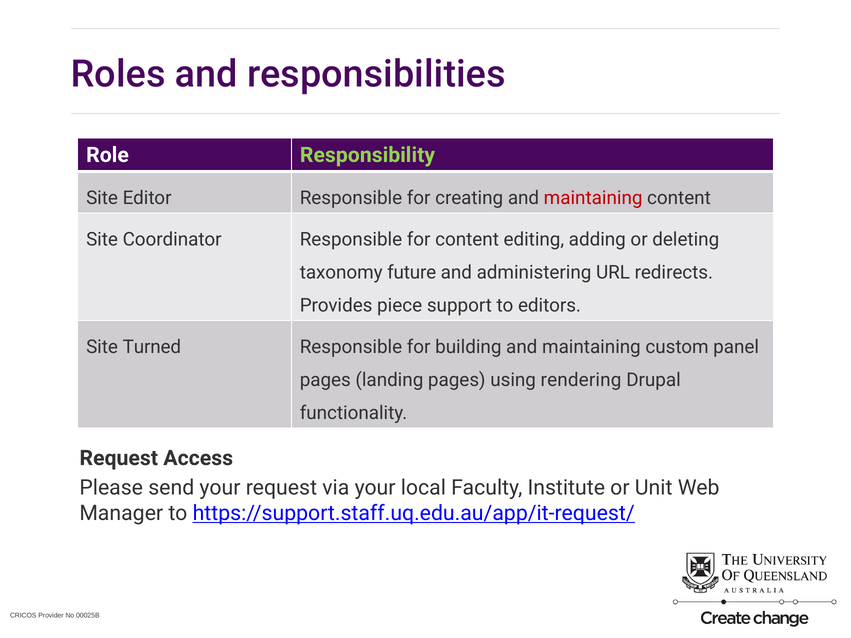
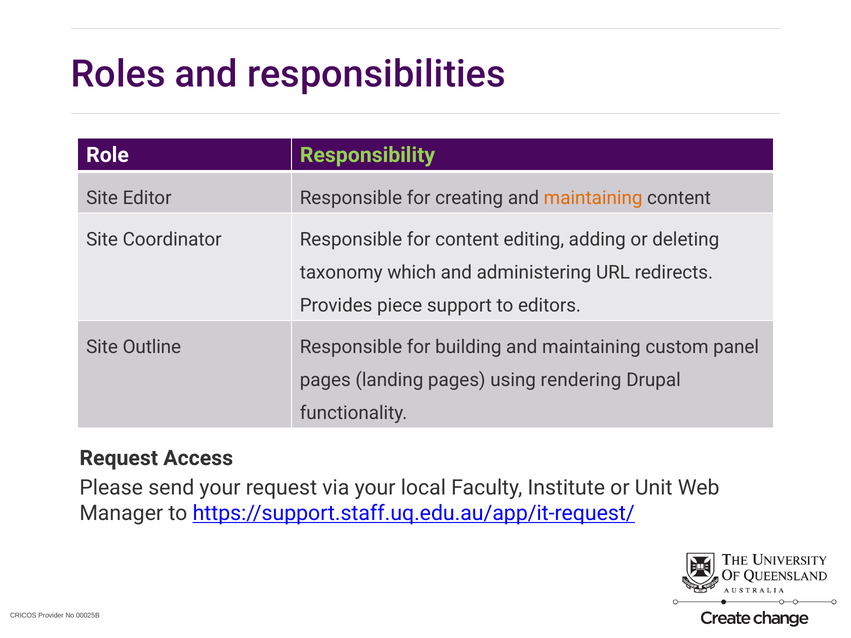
maintaining at (593, 198) colour: red -> orange
future: future -> which
Turned: Turned -> Outline
